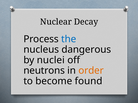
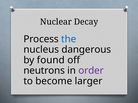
nuclei: nuclei -> found
order colour: orange -> purple
found: found -> larger
